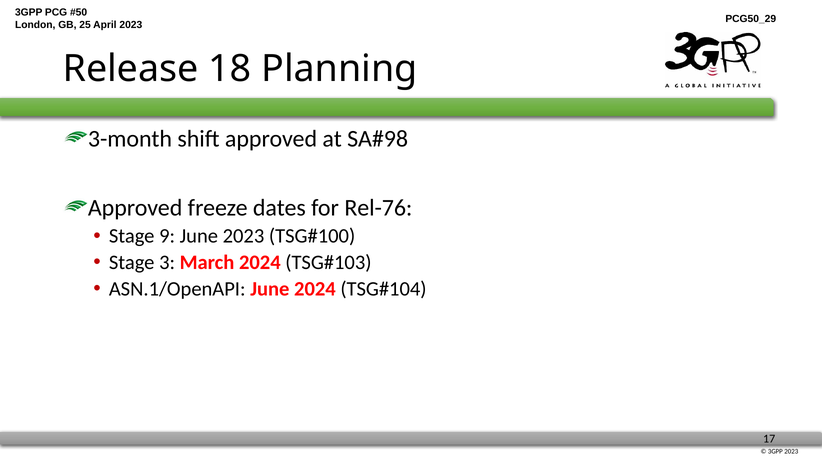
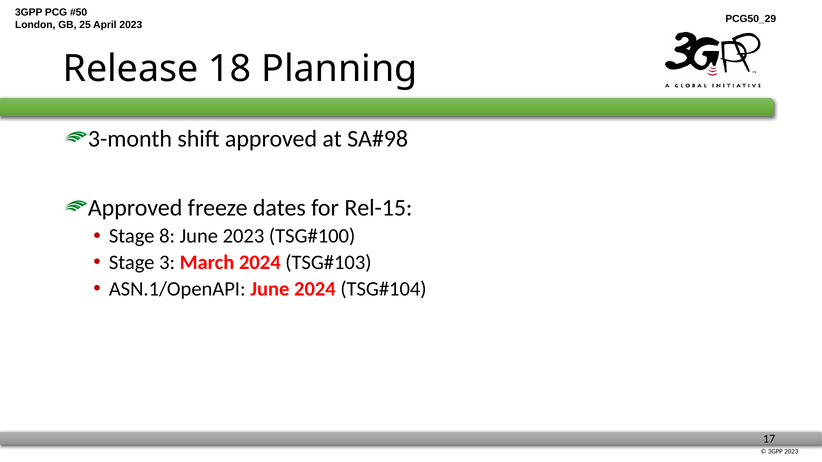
Rel-76: Rel-76 -> Rel-15
9: 9 -> 8
